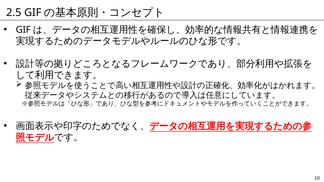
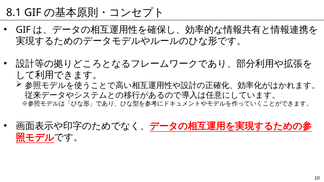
2.5: 2.5 -> 8.1
